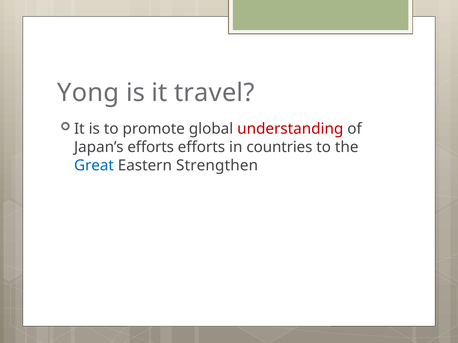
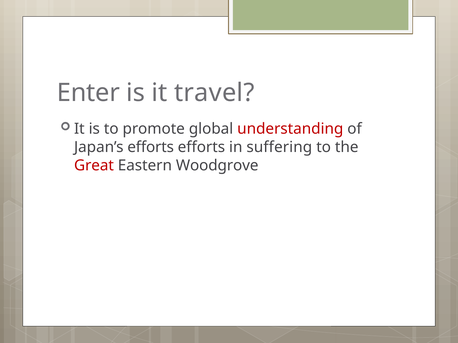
Yong: Yong -> Enter
countries: countries -> suffering
Great colour: blue -> red
Strengthen: Strengthen -> Woodgrove
